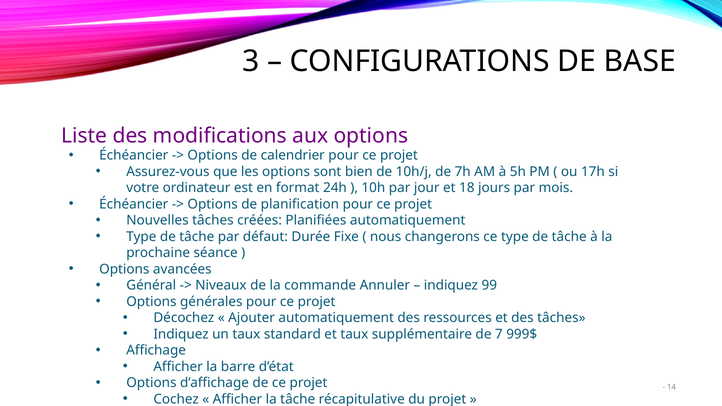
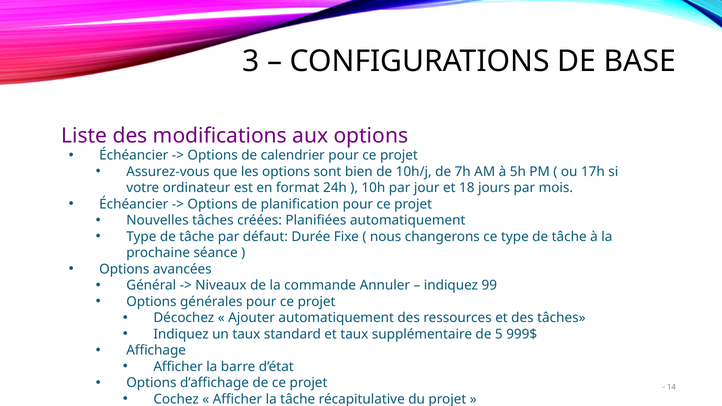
7: 7 -> 5
